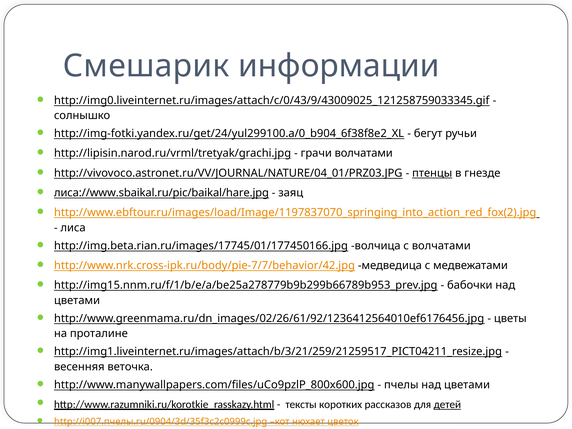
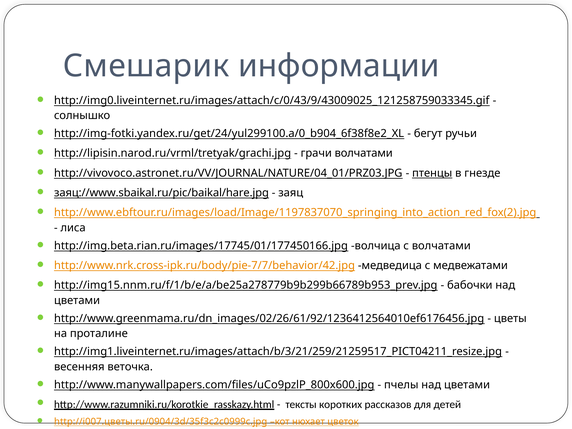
лиса://www.sbaikal.ru/pic/baikal/hare.jpg: лиса://www.sbaikal.ru/pic/baikal/hare.jpg -> заяц://www.sbaikal.ru/pic/baikal/hare.jpg
детей underline: present -> none
http://i007.пчелы.ru/0904/3d/35f3c2c0999c.jpg: http://i007.пчелы.ru/0904/3d/35f3c2c0999c.jpg -> http://i007.цветы.ru/0904/3d/35f3c2c0999c.jpg
